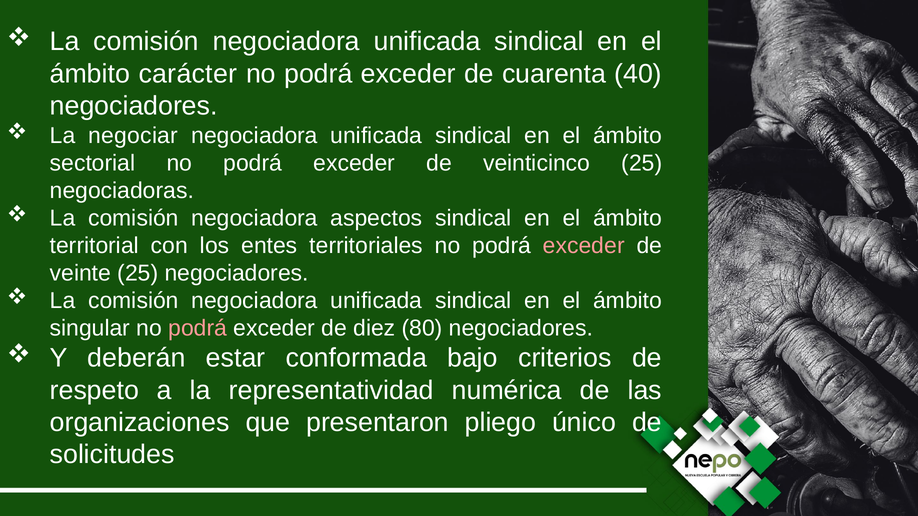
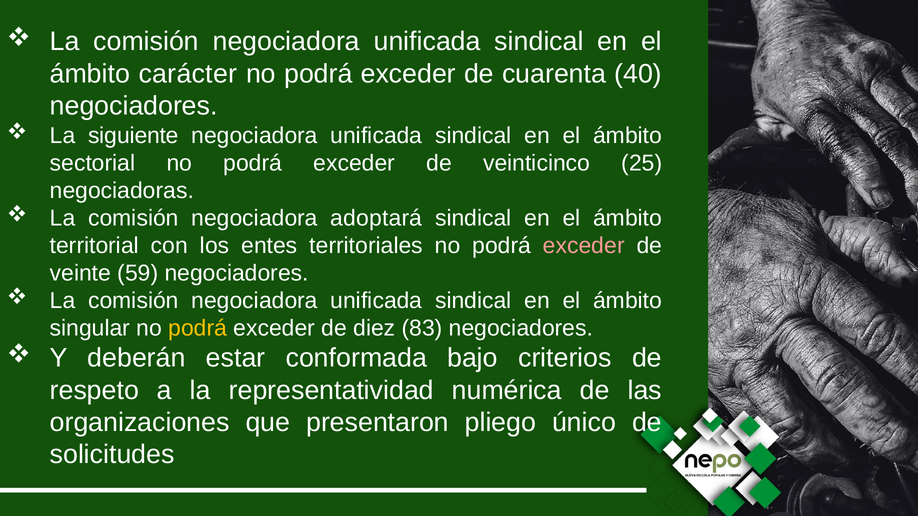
negociar: negociar -> siguiente
aspectos: aspectos -> adoptará
veinte 25: 25 -> 59
podrá at (198, 328) colour: pink -> yellow
80: 80 -> 83
